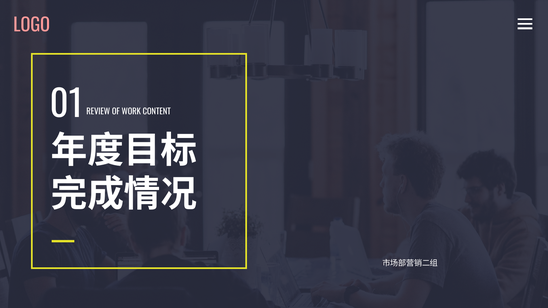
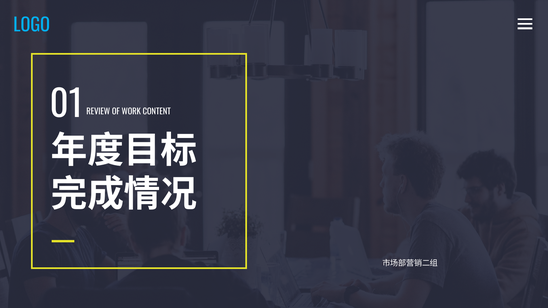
LOGO colour: pink -> light blue
